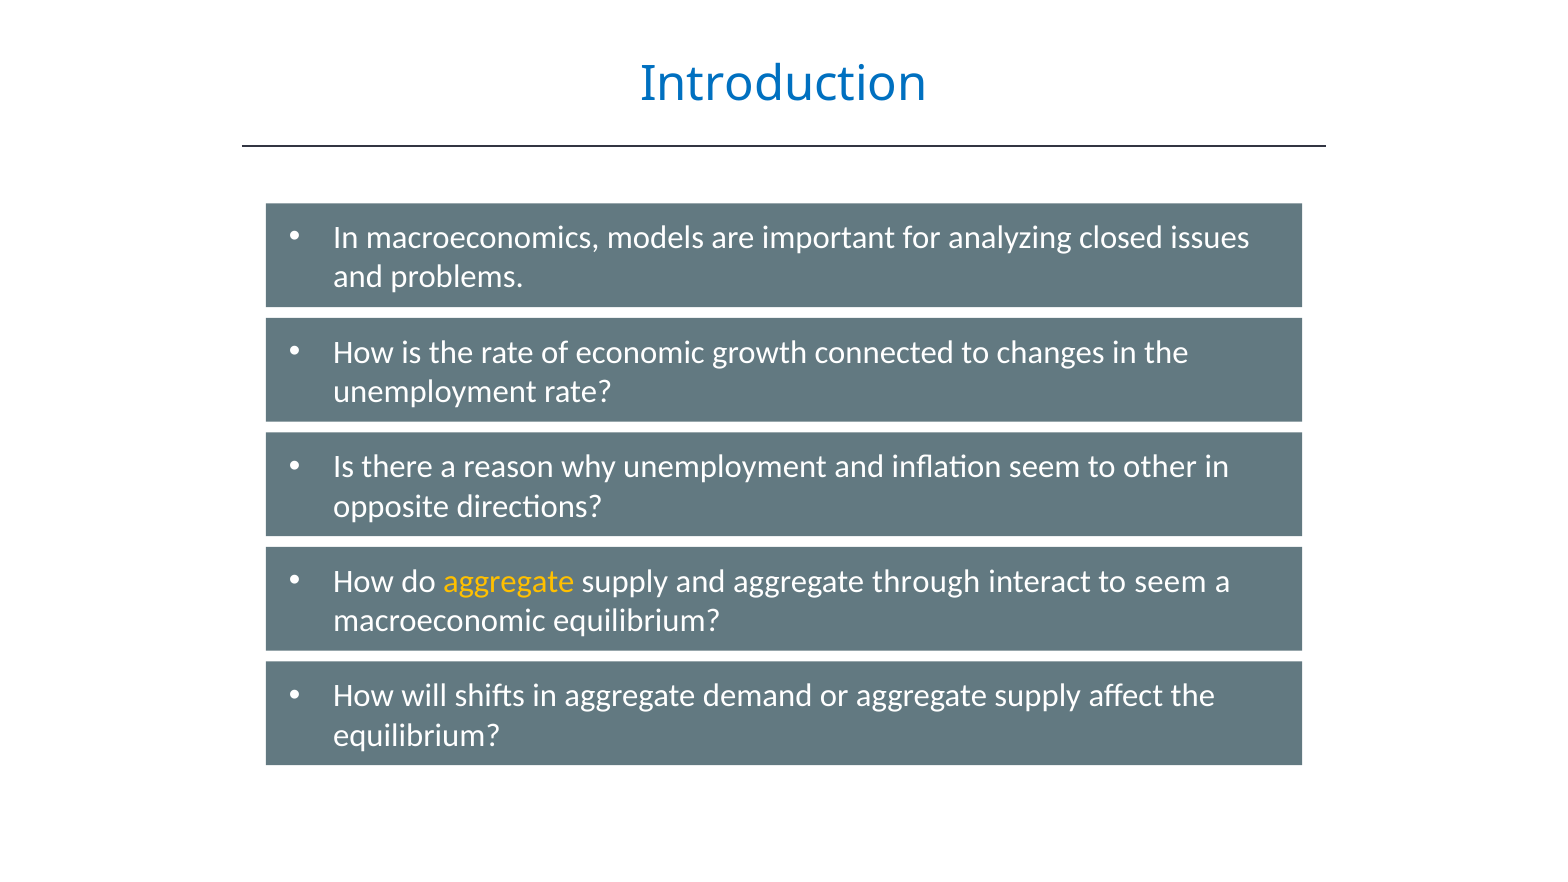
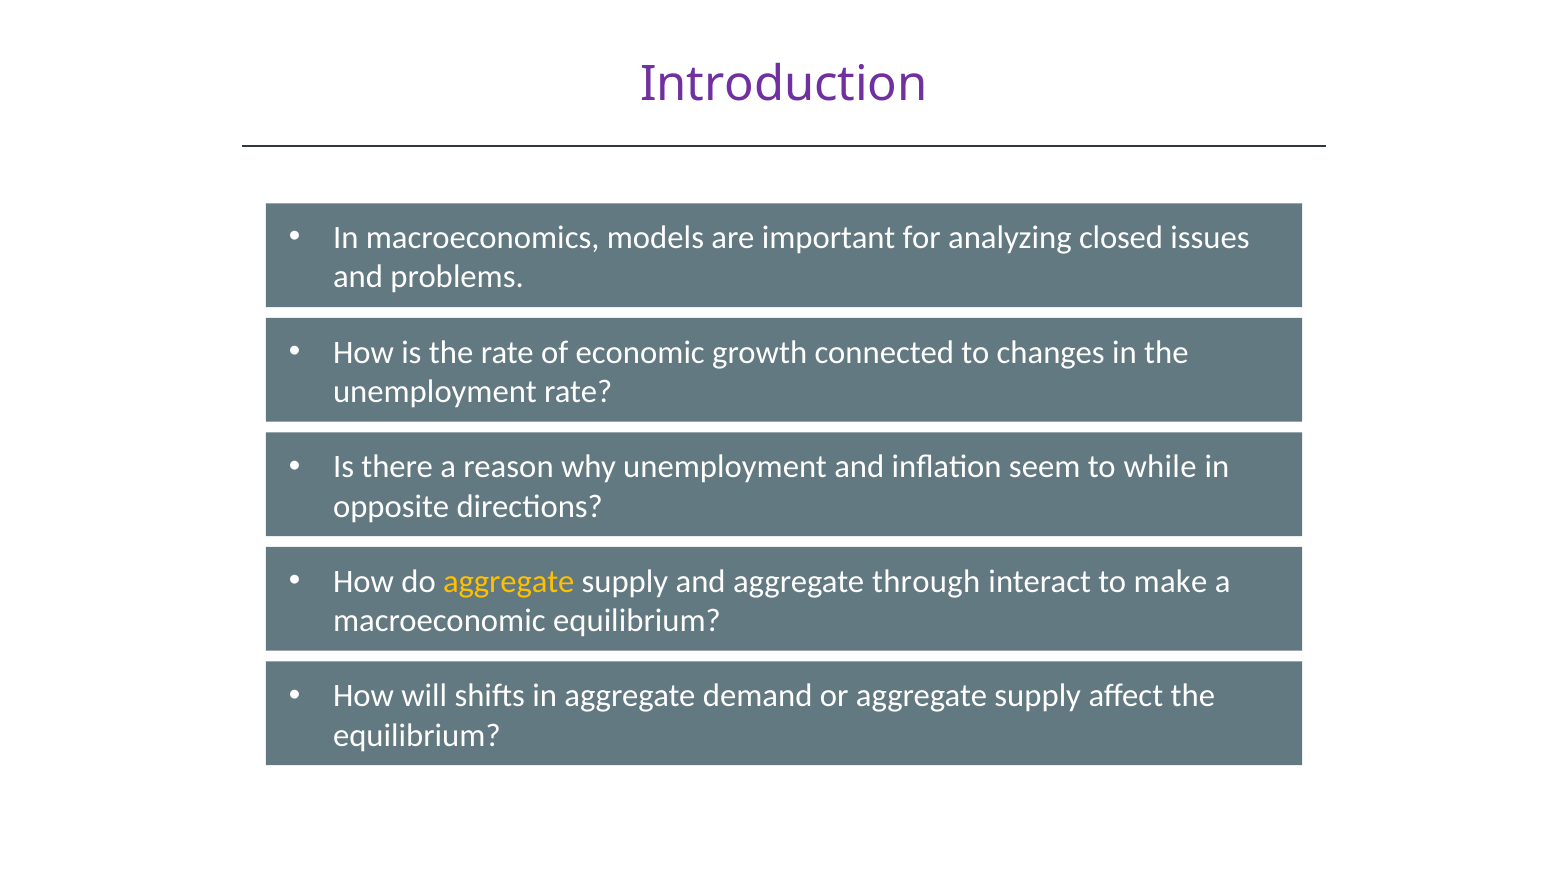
Introduction colour: blue -> purple
other: other -> while
to seem: seem -> make
